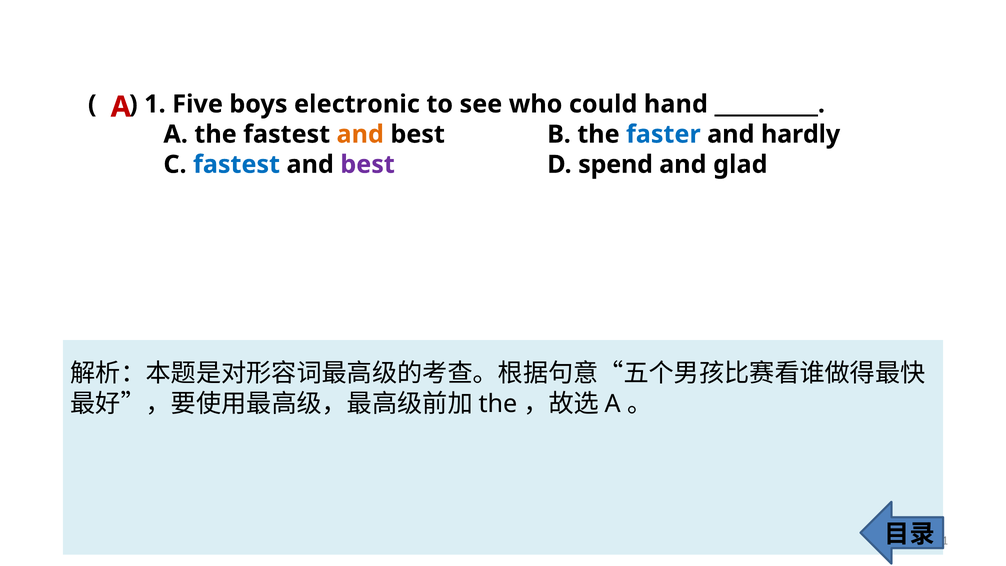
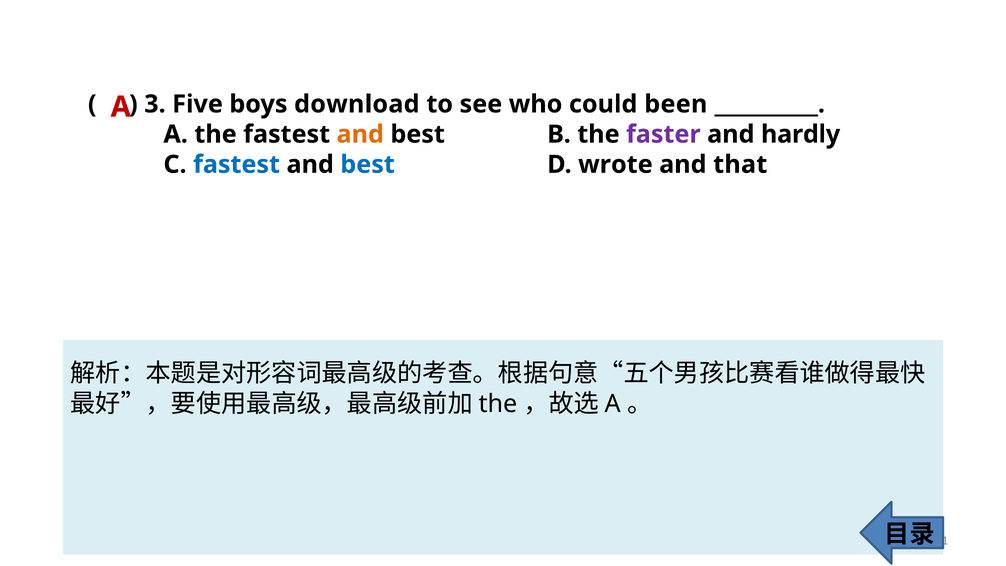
1: 1 -> 3
electronic: electronic -> download
hand: hand -> been
faster colour: blue -> purple
best at (368, 164) colour: purple -> blue
spend: spend -> wrote
glad: glad -> that
